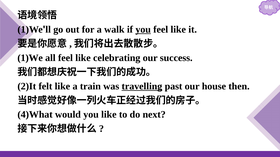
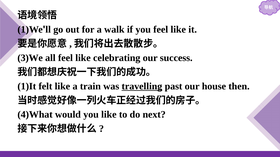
you at (143, 30) underline: present -> none
1)We at (30, 58): 1)We -> 3)We
2)It: 2)It -> 1)It
